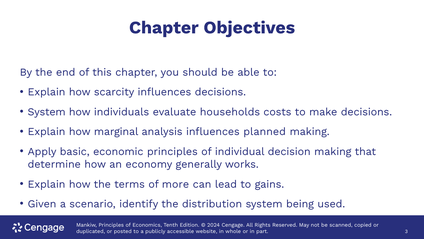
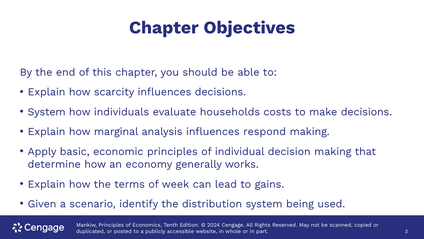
planned: planned -> respond
more: more -> week
